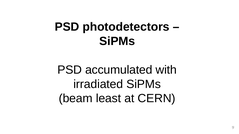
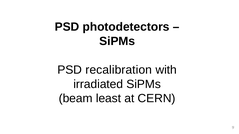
accumulated: accumulated -> recalibration
